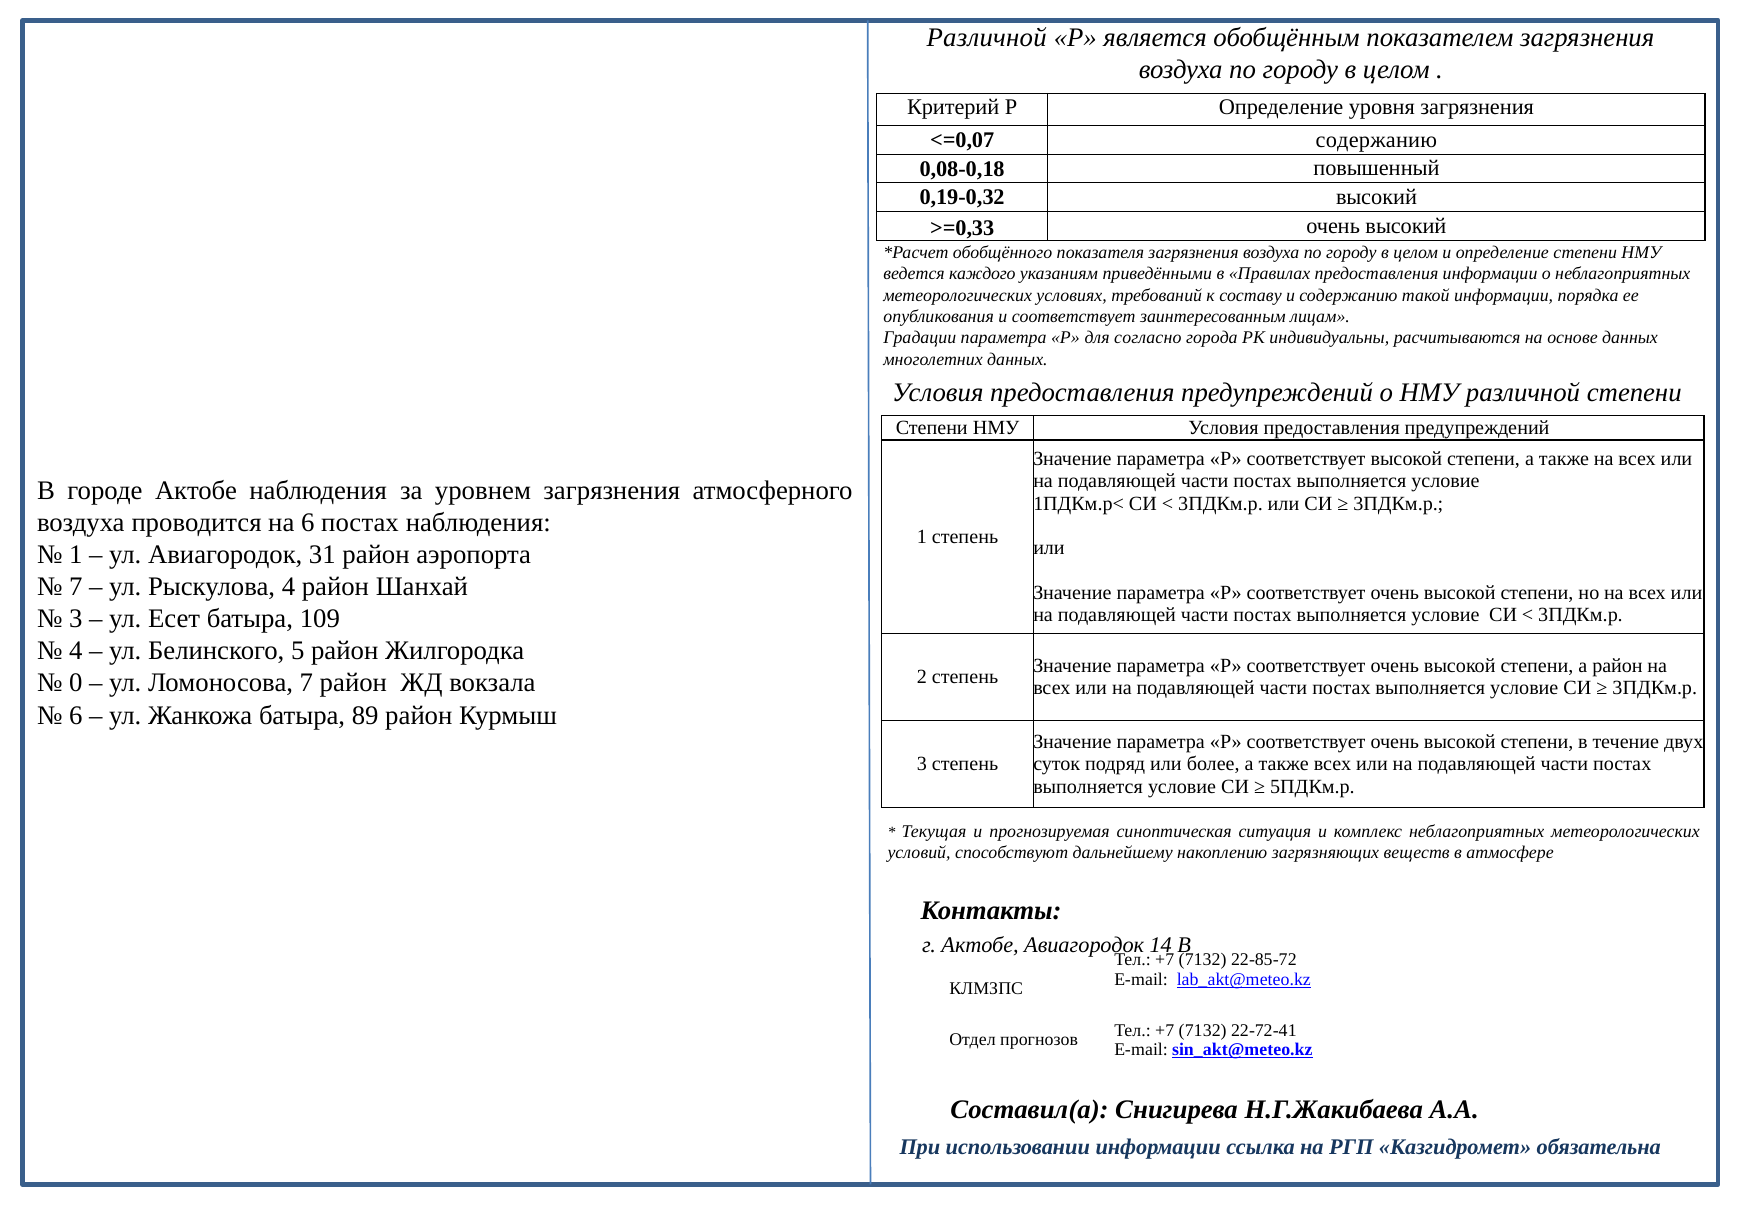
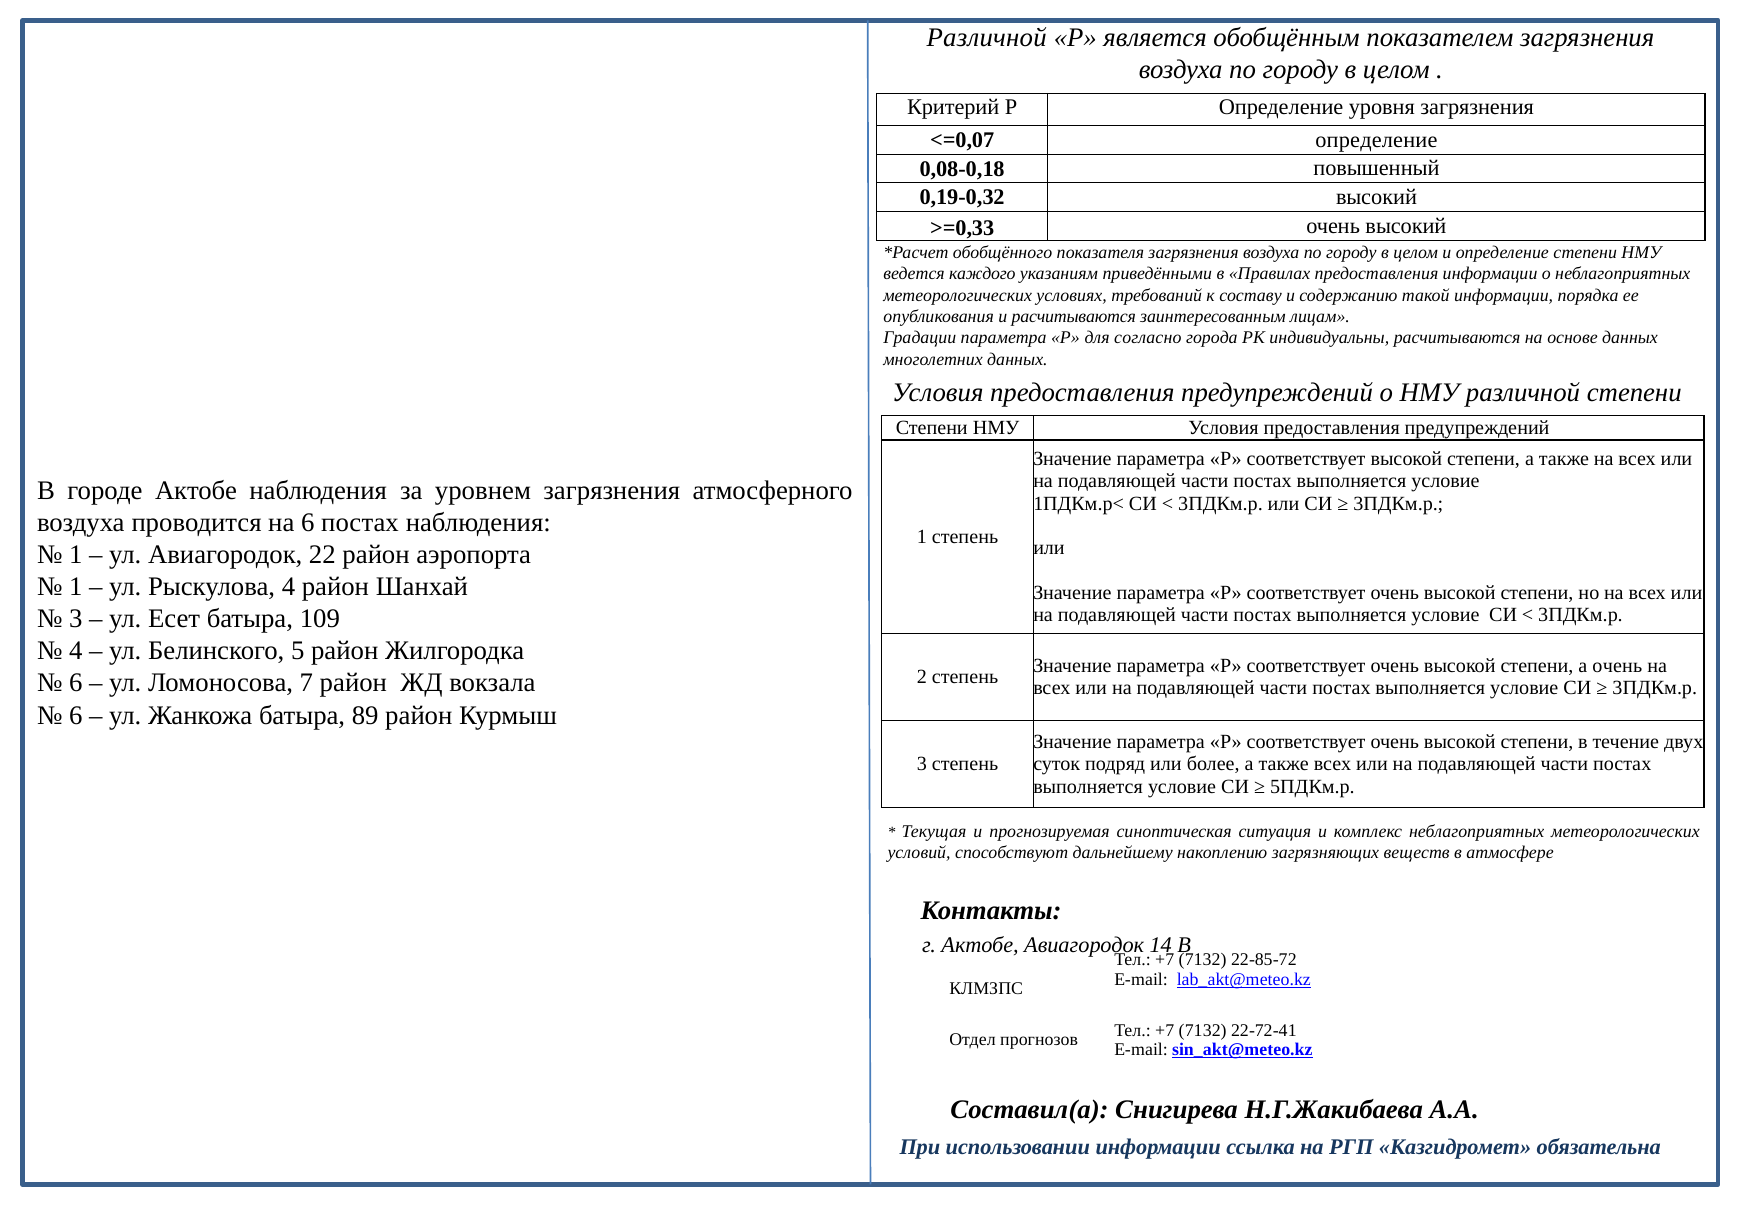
<=0,07 содержанию: содержанию -> определение
и соответствует: соответствует -> расчитываются
31: 31 -> 22
7 at (76, 587): 7 -> 1
а район: район -> очень
0 at (76, 683): 0 -> 6
